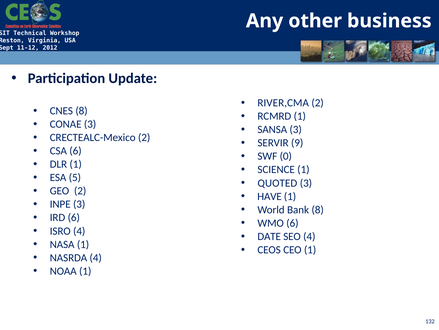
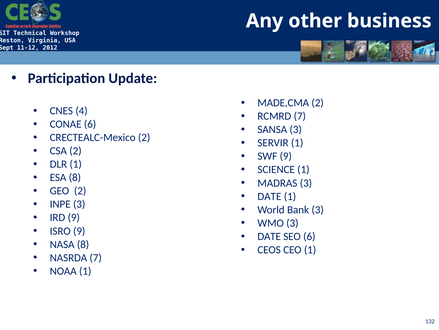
RIVER,CMA: RIVER,CMA -> MADE,CMA
CNES 8: 8 -> 4
RCMRD 1: 1 -> 7
CONAE 3: 3 -> 6
SERVIR 9: 9 -> 1
CSA 6: 6 -> 2
SWF 0: 0 -> 9
ESA 5: 5 -> 8
QUOTED: QUOTED -> MADRAS
HAVE at (270, 196): HAVE -> DATE
Bank 8: 8 -> 3
IRD 6: 6 -> 9
WMO 6: 6 -> 3
ISRO 4: 4 -> 9
SEO 4: 4 -> 6
NASA 1: 1 -> 8
NASRDA 4: 4 -> 7
